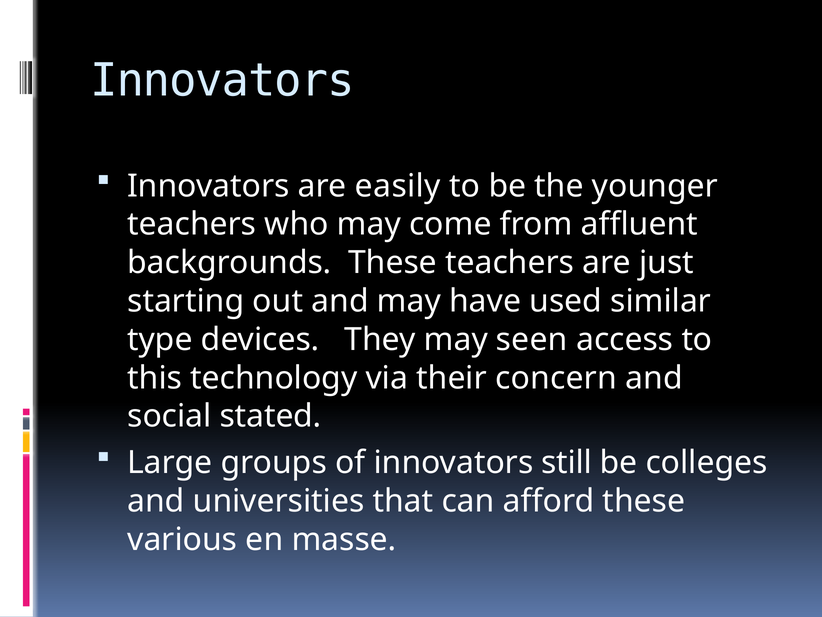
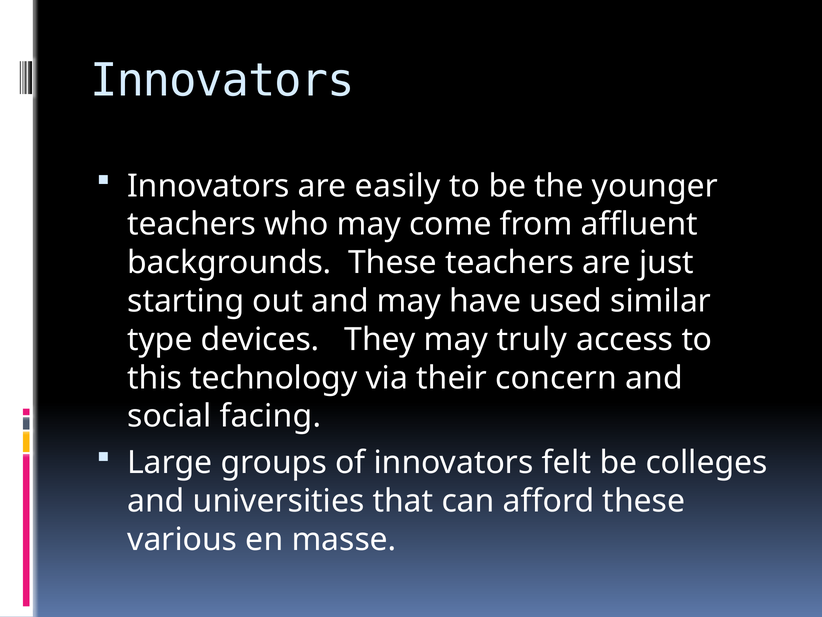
seen: seen -> truly
stated: stated -> facing
still: still -> felt
